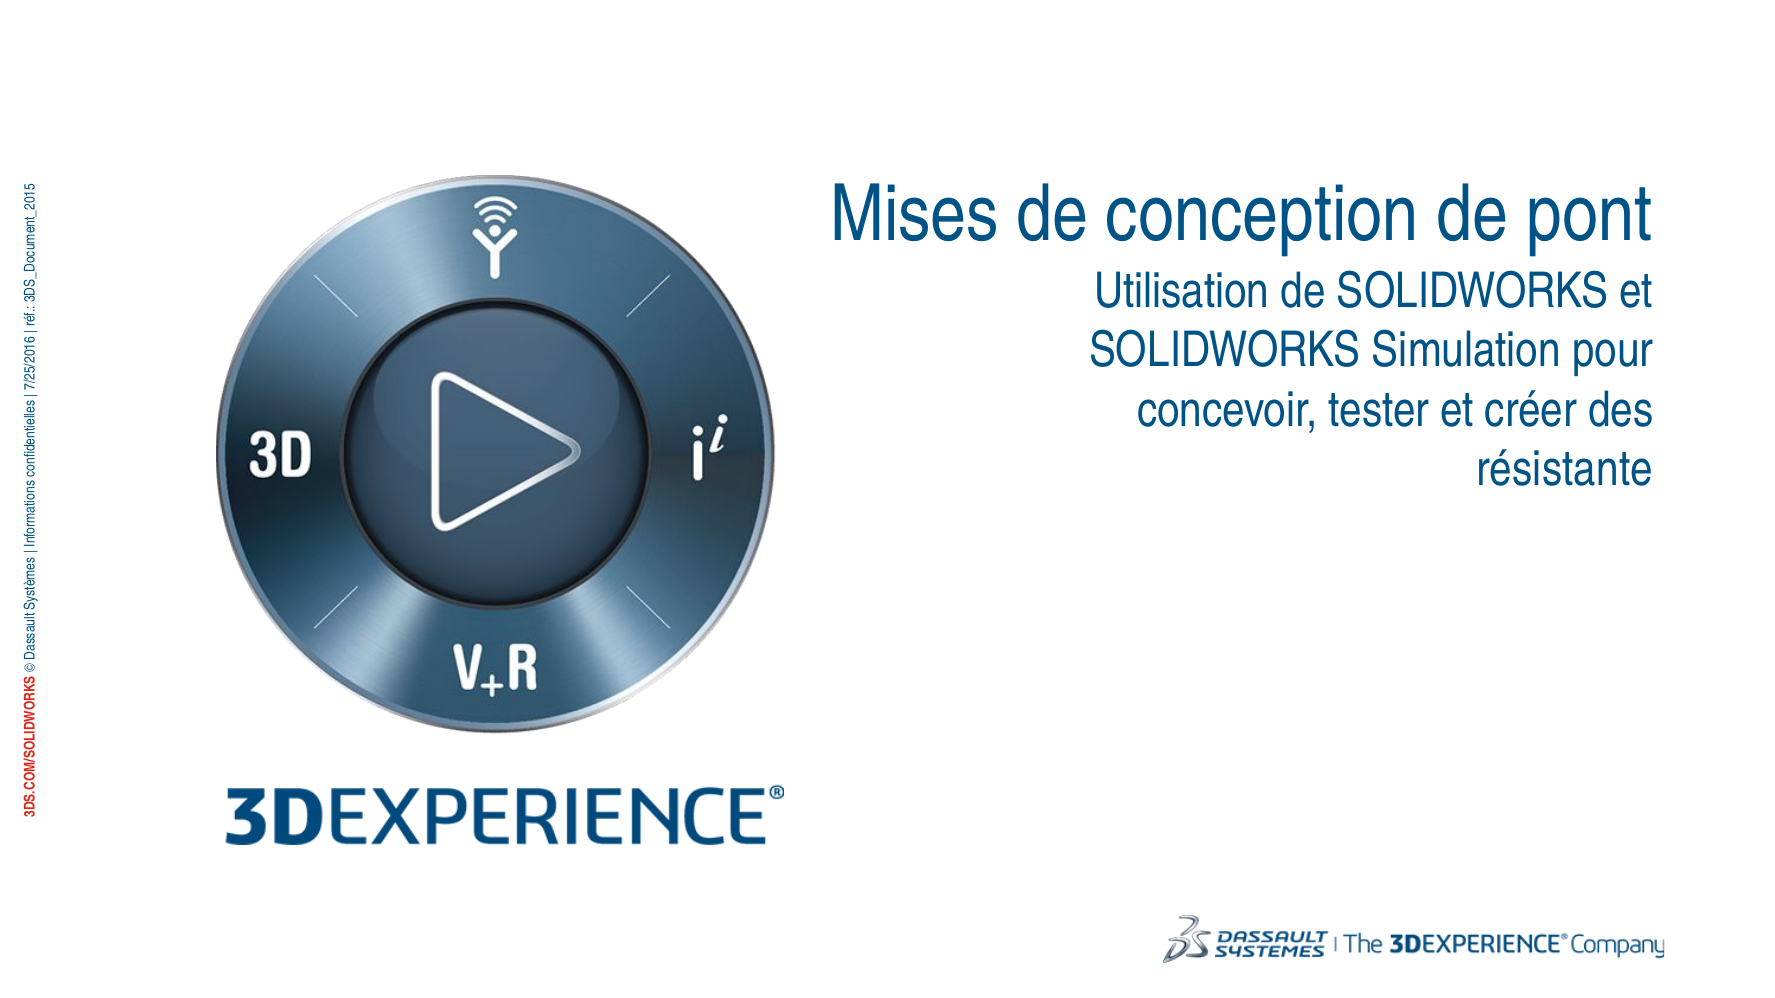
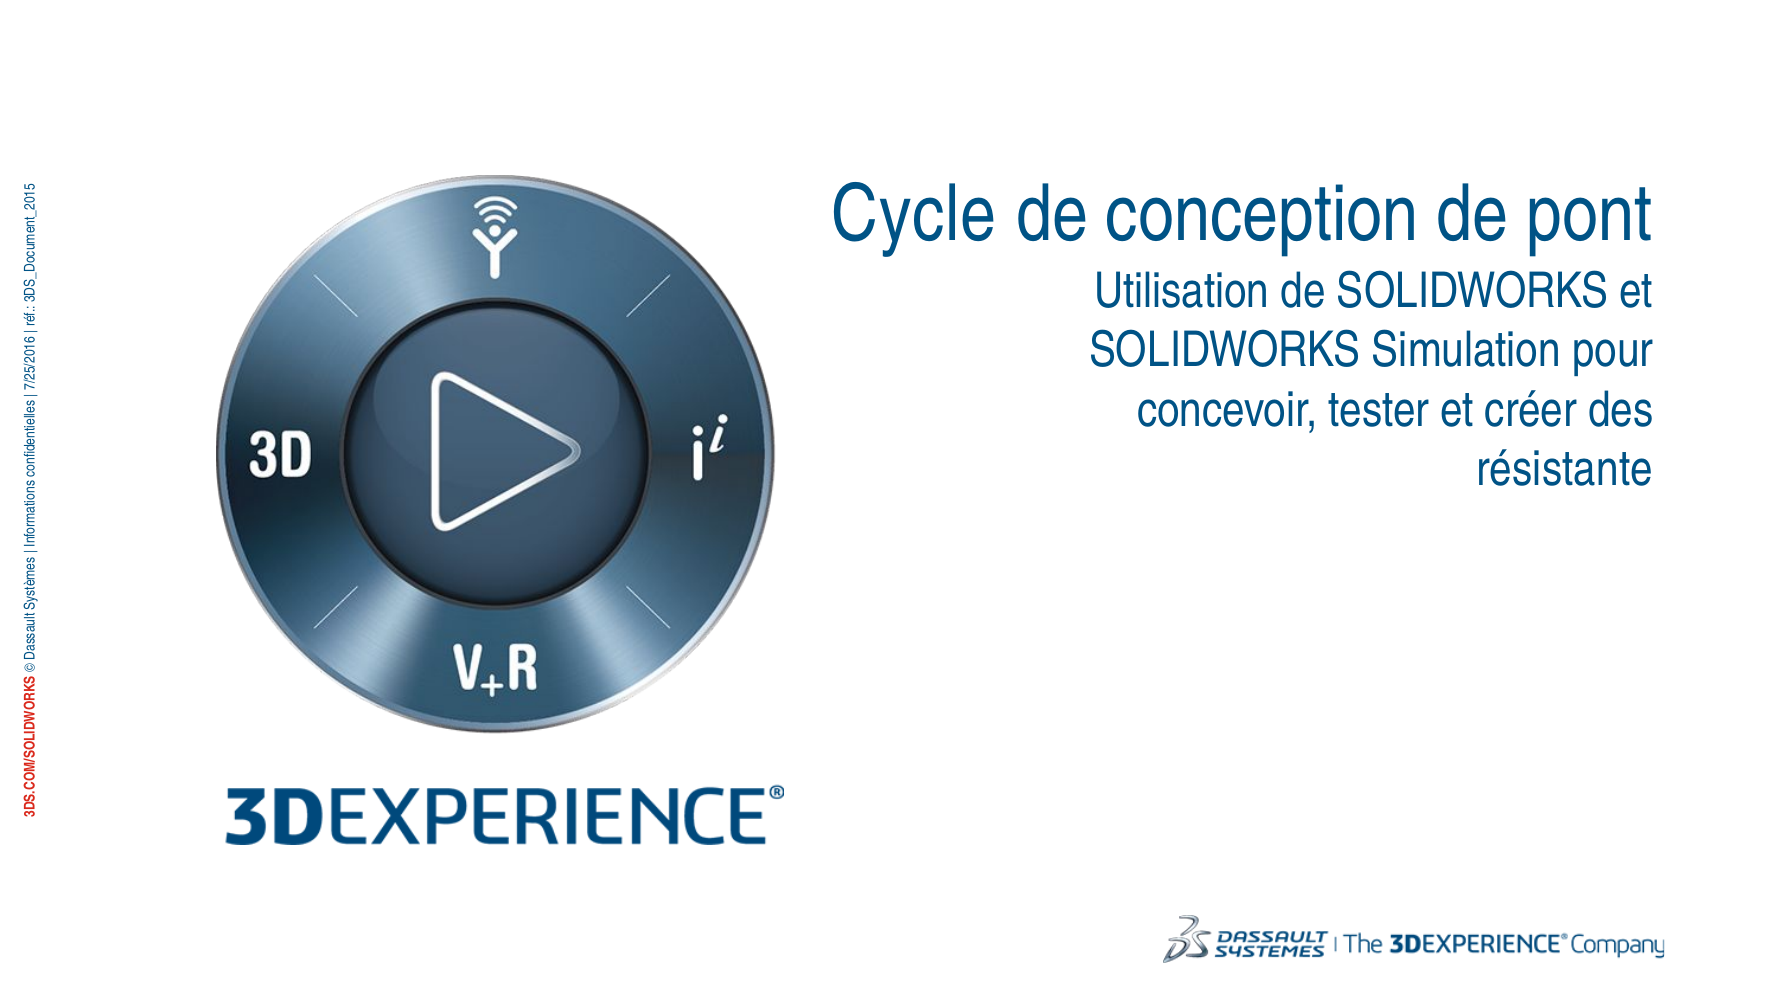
Mises: Mises -> Cycle
